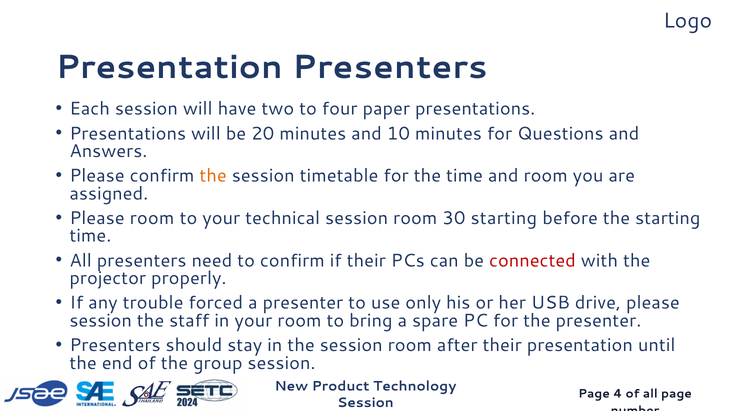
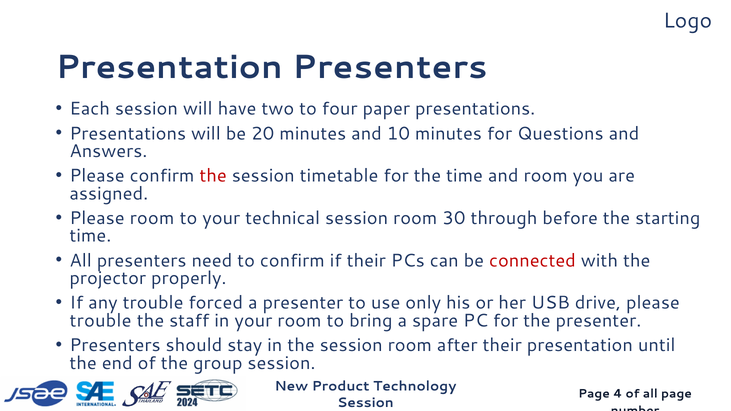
the at (213, 176) colour: orange -> red
30 starting: starting -> through
session at (101, 321): session -> trouble
